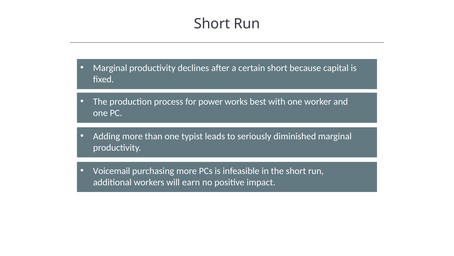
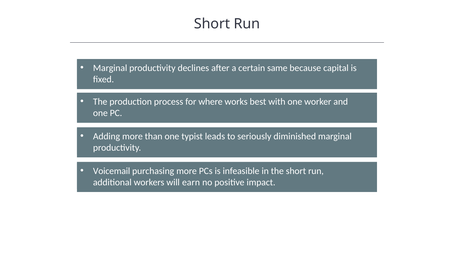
certain short: short -> same
power: power -> where
